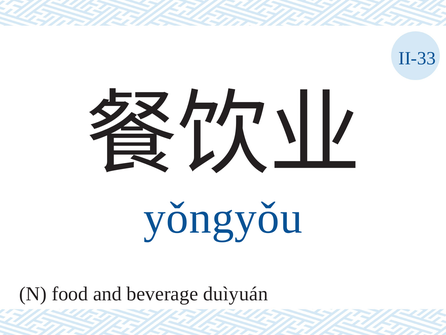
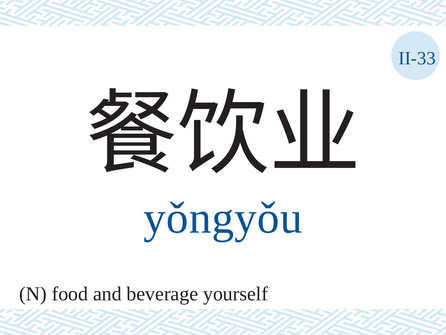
duìyuán: duìyuán -> yourself
